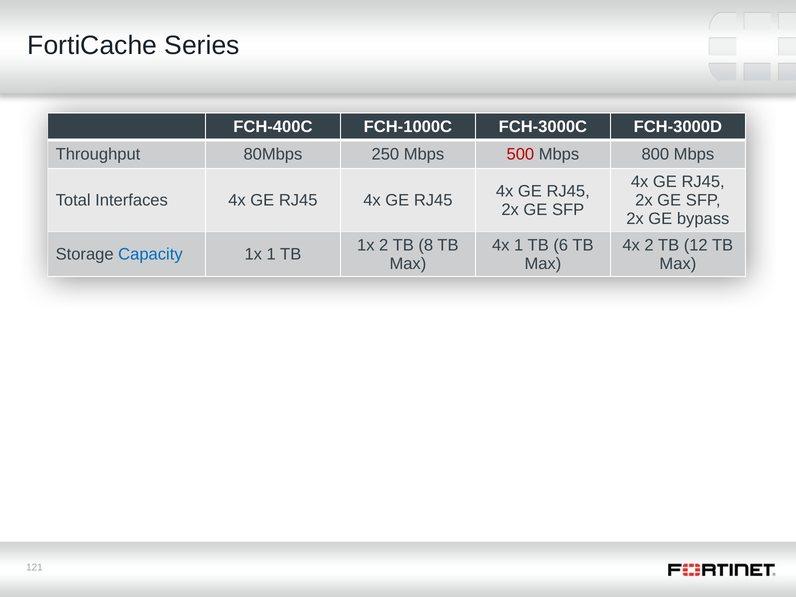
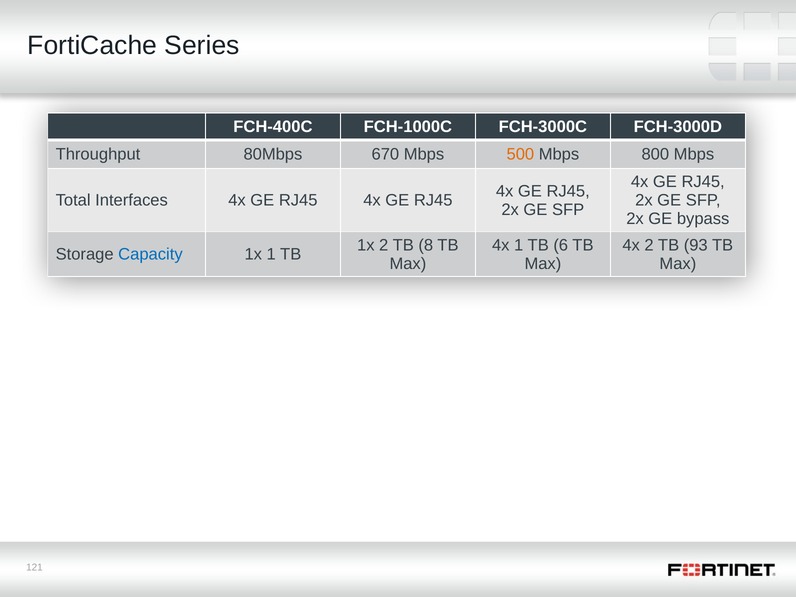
250: 250 -> 670
500 colour: red -> orange
12: 12 -> 93
